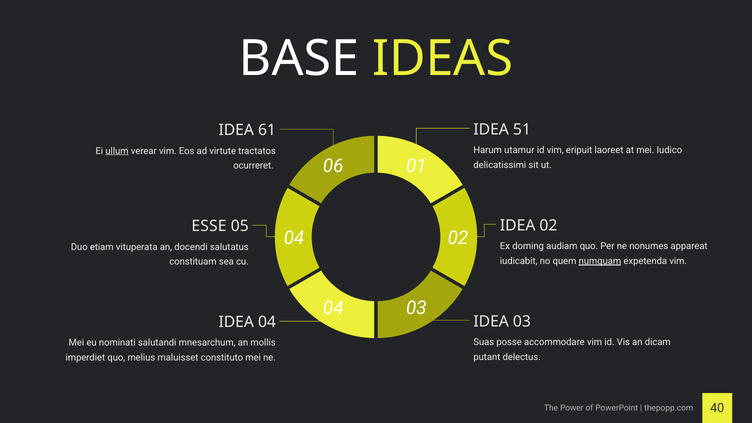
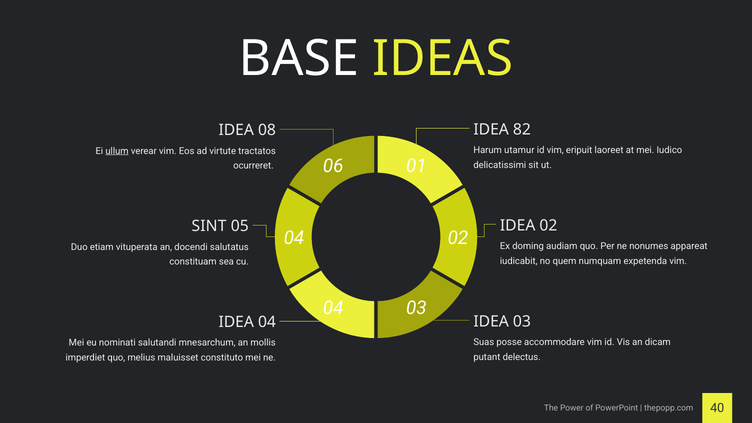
51: 51 -> 82
61: 61 -> 08
ESSE: ESSE -> SINT
numquam underline: present -> none
